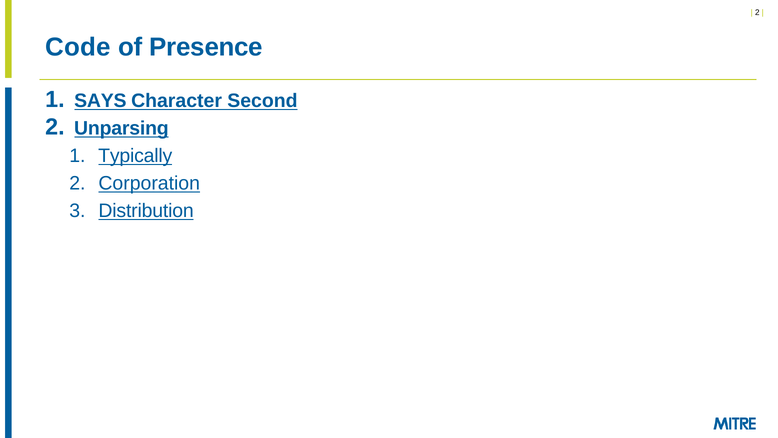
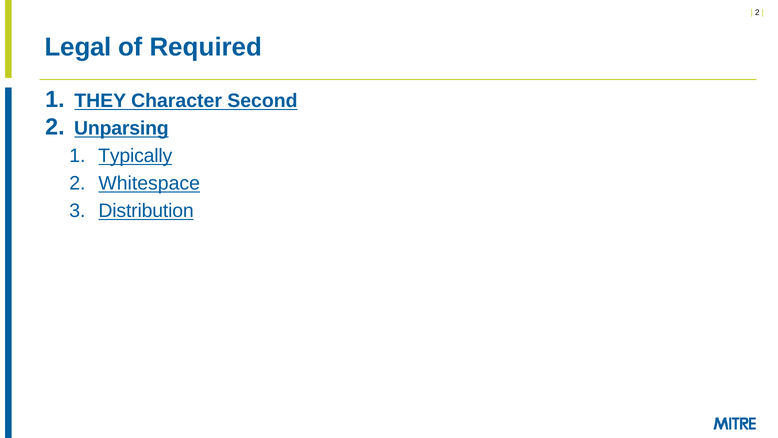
Code: Code -> Legal
Presence: Presence -> Required
SAYS: SAYS -> THEY
Corporation: Corporation -> Whitespace
